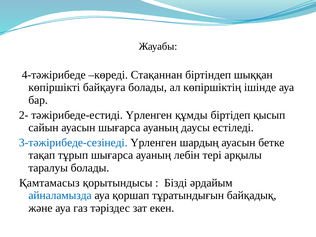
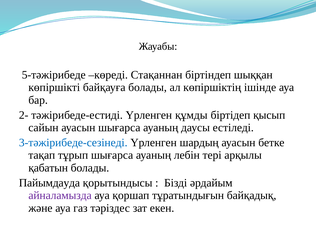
4-тәжірибеде: 4-тәжірибеде -> 5-тәжірибеде
таралуы: таралуы -> қабатын
Қамтамасыз: Қамтамасыз -> Пайымдауда
айналамызда colour: blue -> purple
